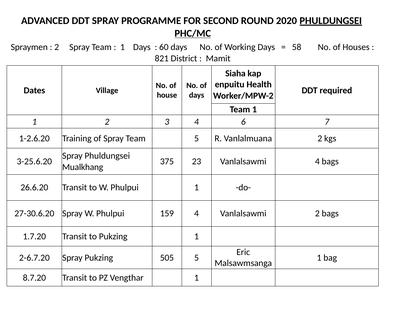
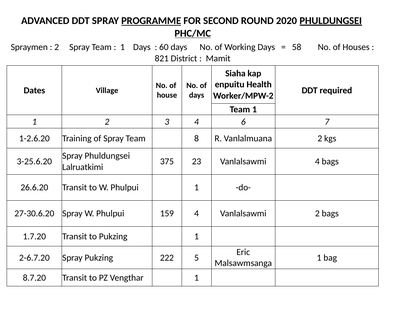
PROGRAMME underline: none -> present
Team 5: 5 -> 8
Mualkhang: Mualkhang -> Lalruatkimi
505: 505 -> 222
